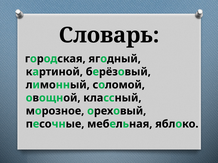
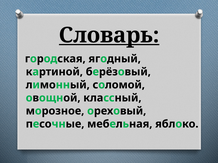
Словарь underline: none -> present
